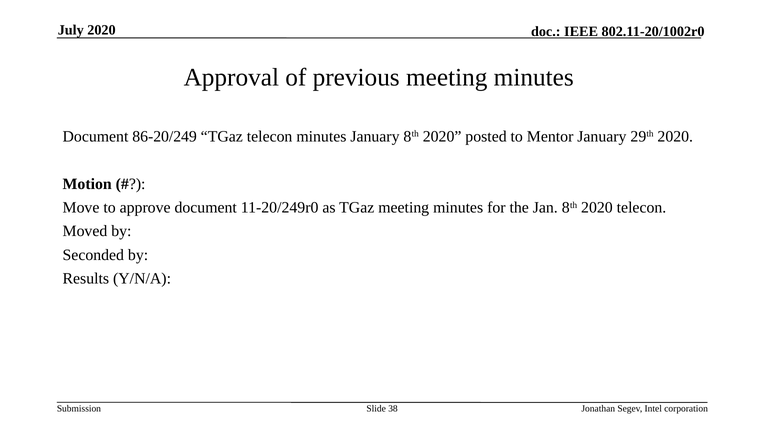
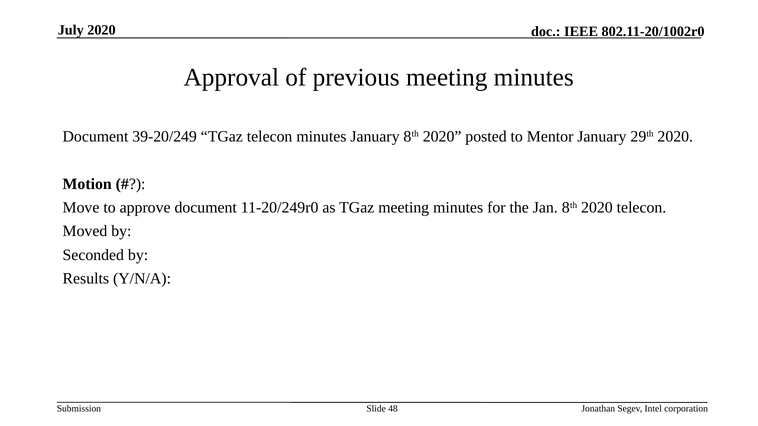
86-20/249: 86-20/249 -> 39-20/249
38: 38 -> 48
